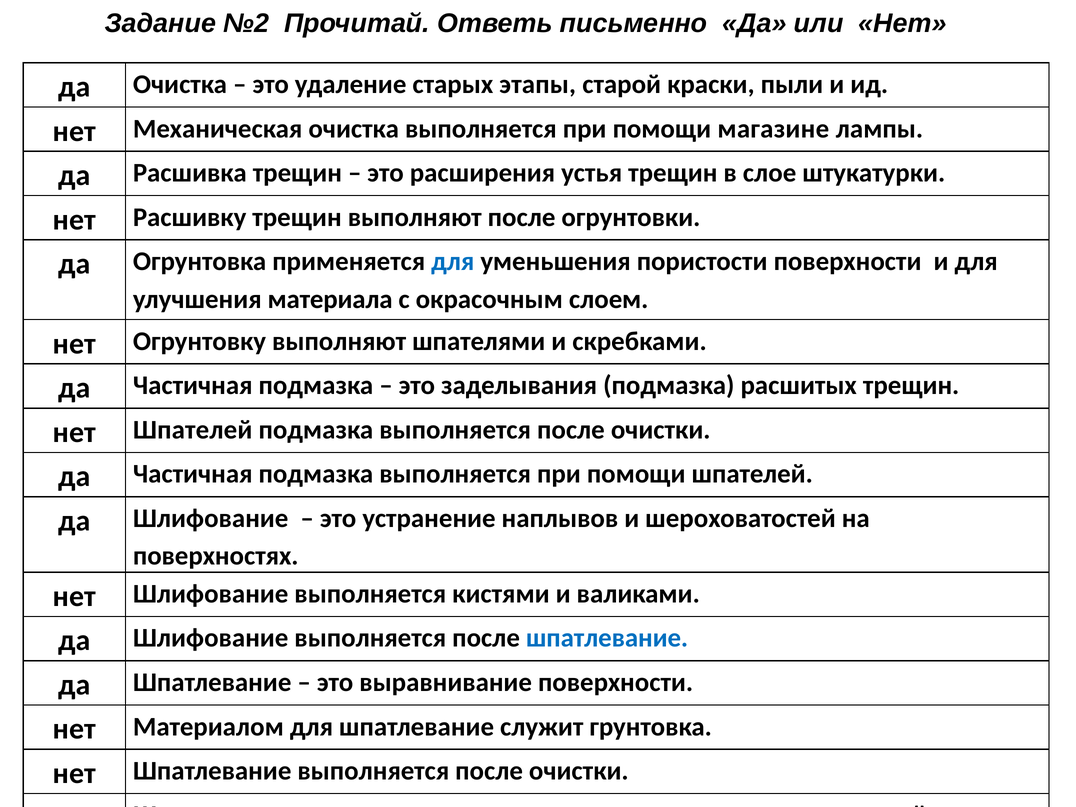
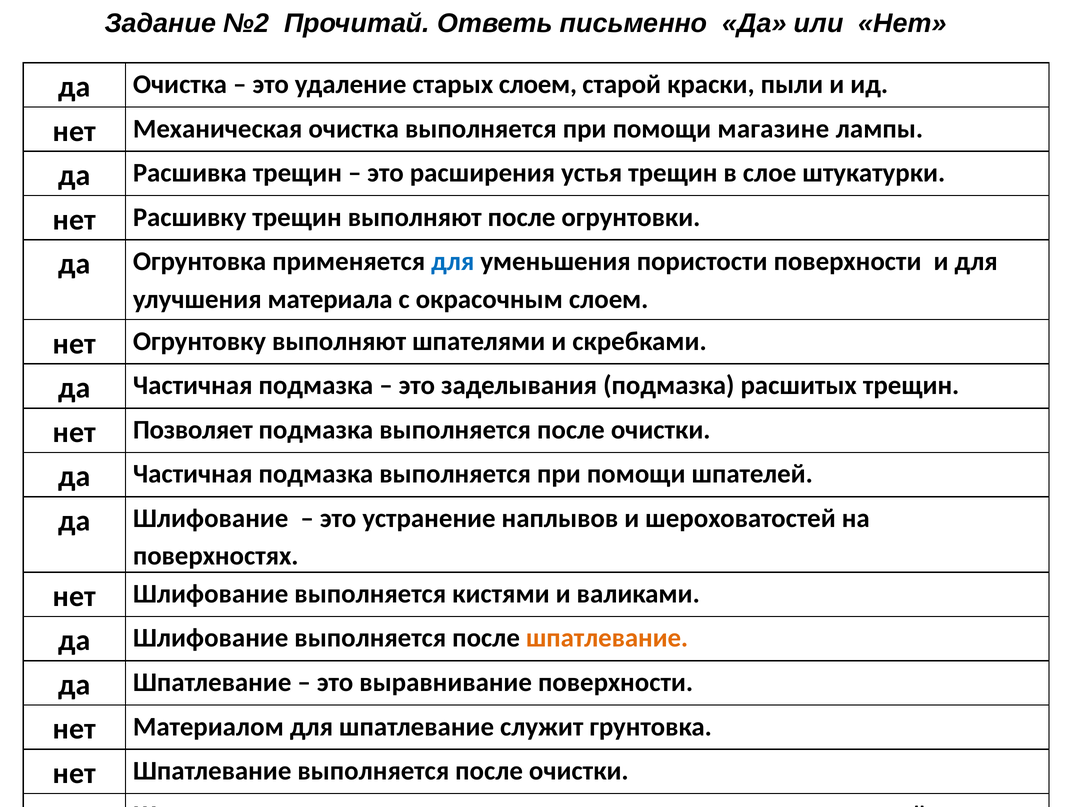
старых этапы: этапы -> слоем
нет Шпателей: Шпателей -> Позволяет
шпатлевание at (607, 638) colour: blue -> orange
